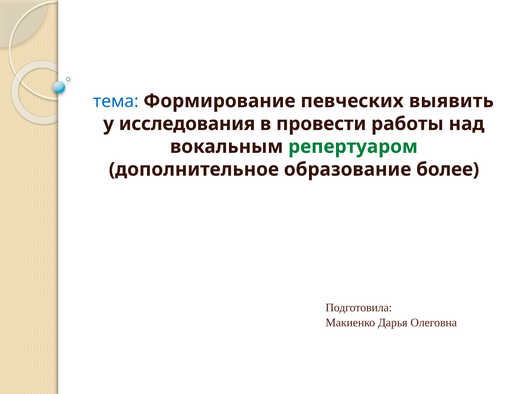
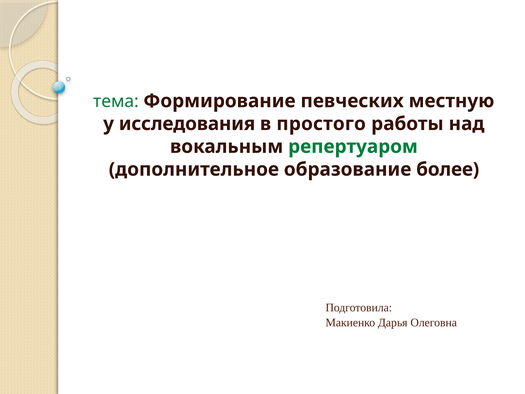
тема colour: blue -> green
выявить: выявить -> местную
провести: провести -> простого
